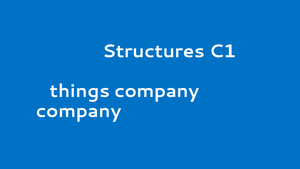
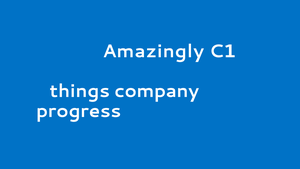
Structures: Structures -> Amazingly
company at (79, 111): company -> progress
